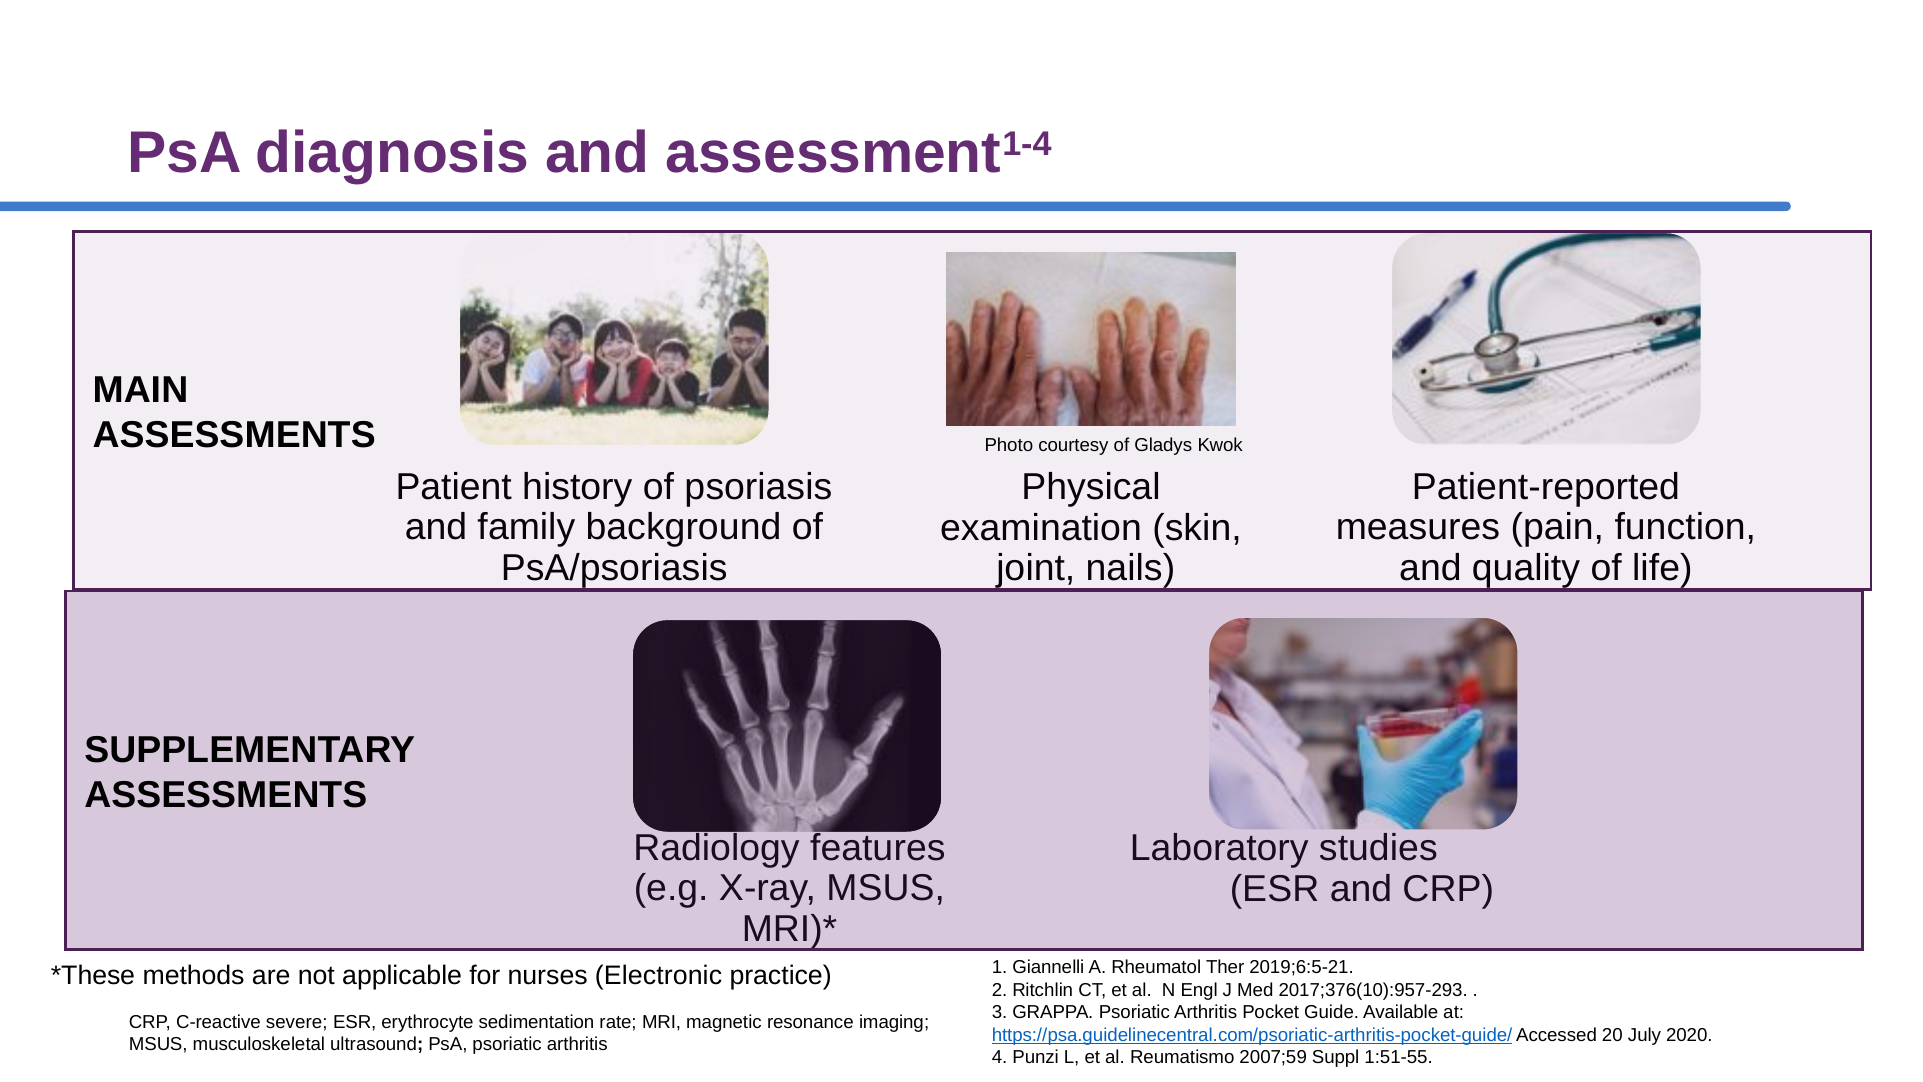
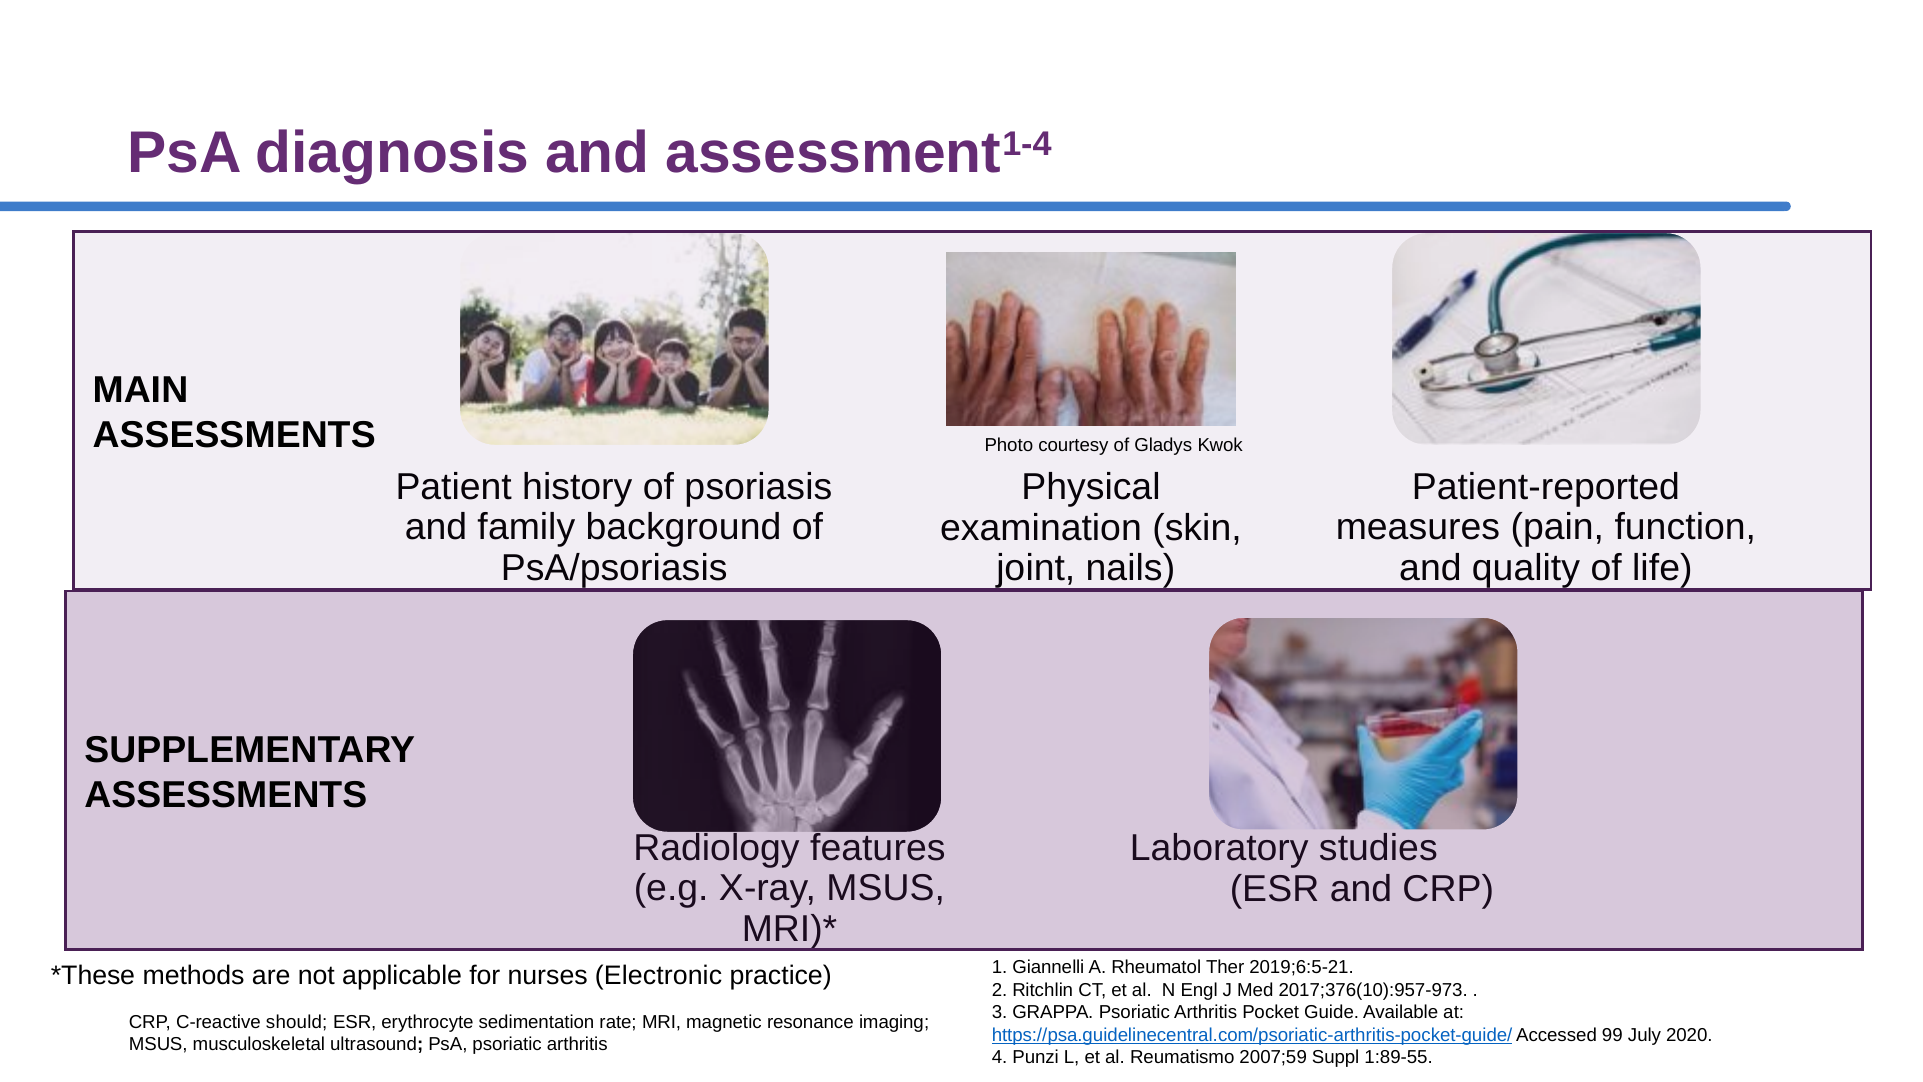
2017;376(10):957-293: 2017;376(10):957-293 -> 2017;376(10):957-973
severe: severe -> should
20: 20 -> 99
1:51-55: 1:51-55 -> 1:89-55
